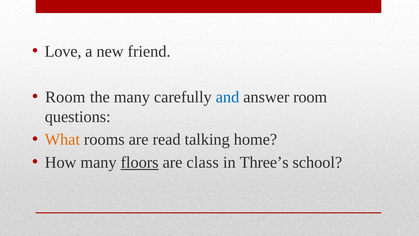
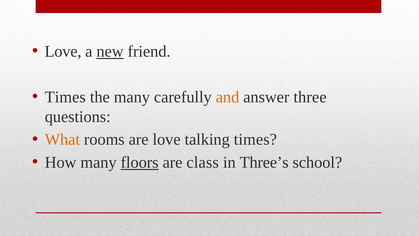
new underline: none -> present
Room at (65, 97): Room -> Times
and colour: blue -> orange
answer room: room -> three
are read: read -> love
talking home: home -> times
